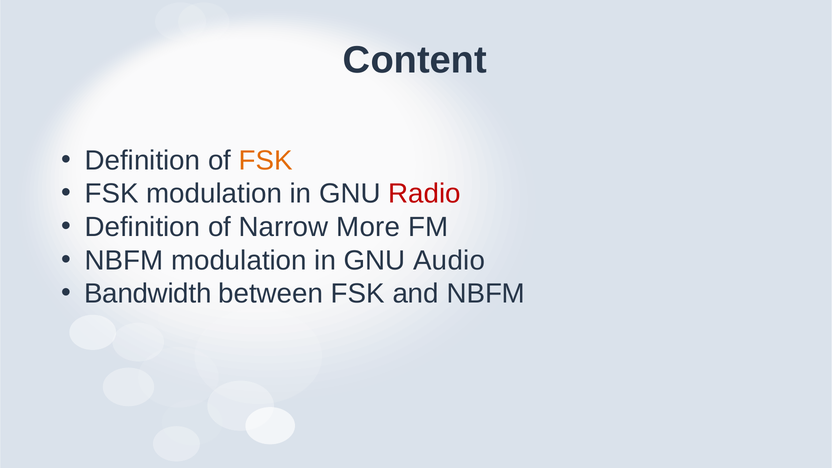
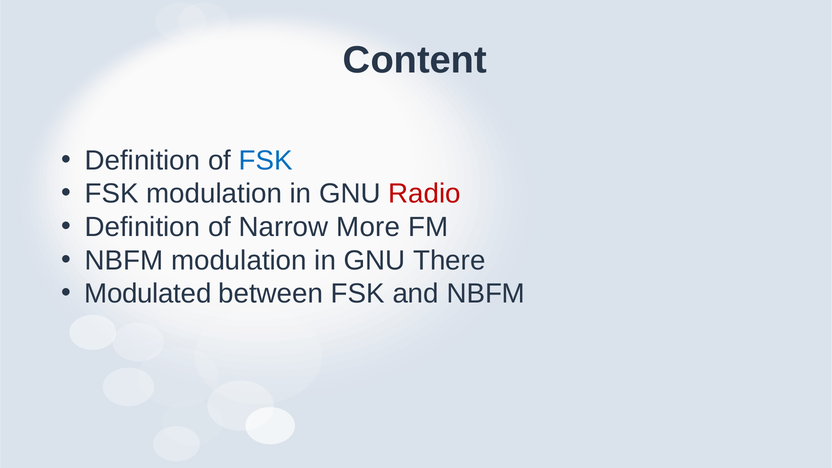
FSK at (266, 161) colour: orange -> blue
Audio: Audio -> There
Bandwidth: Bandwidth -> Modulated
